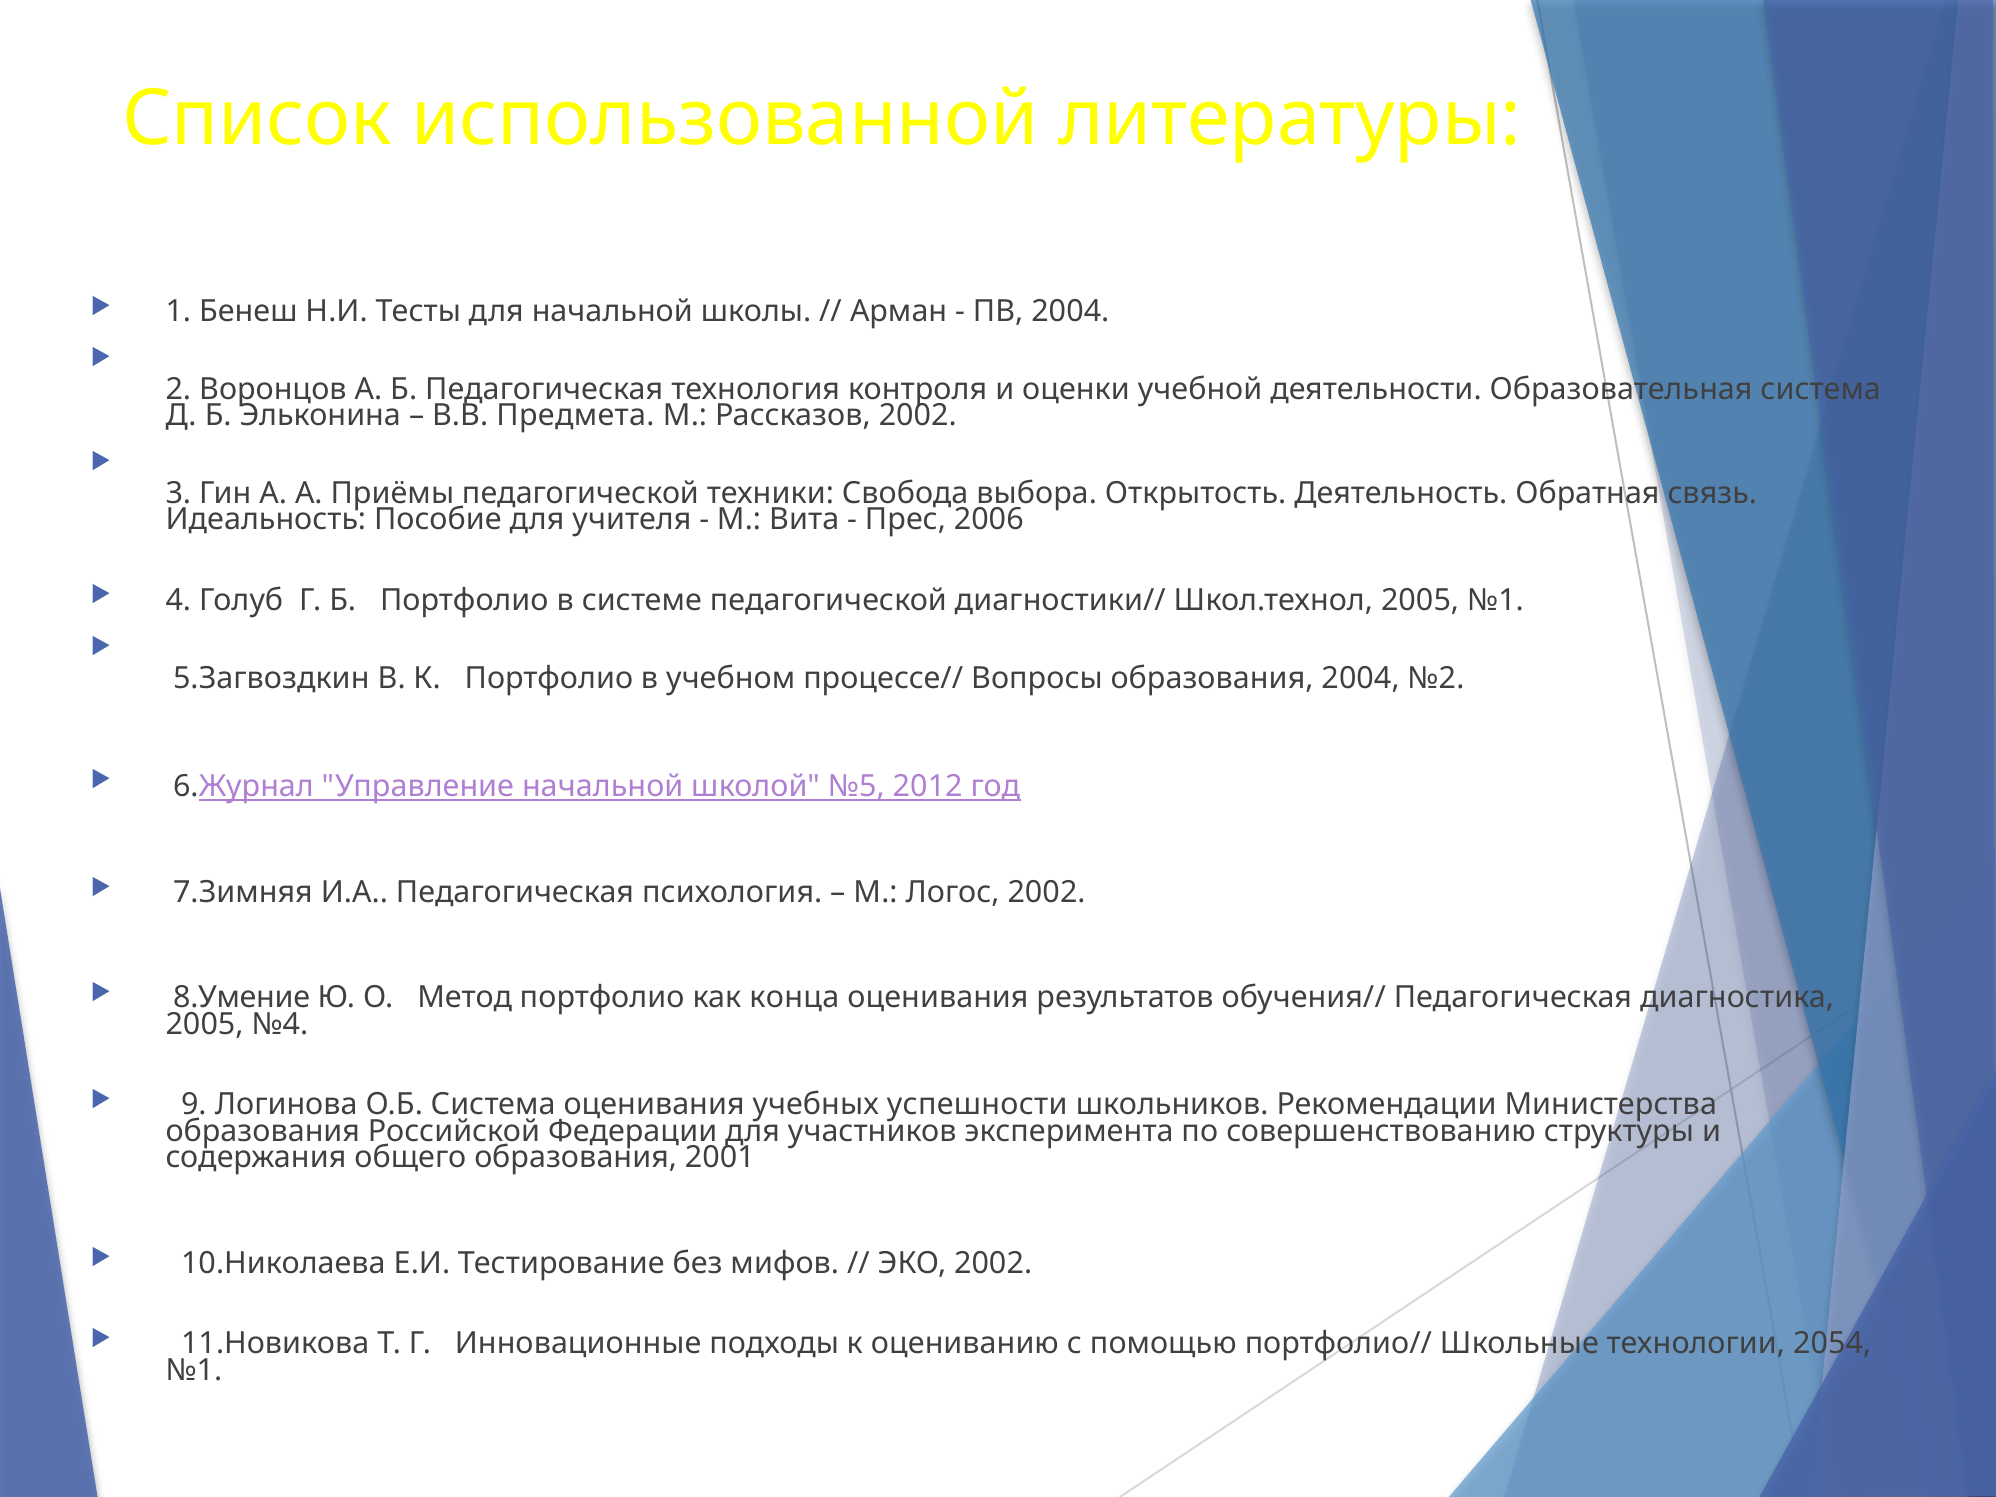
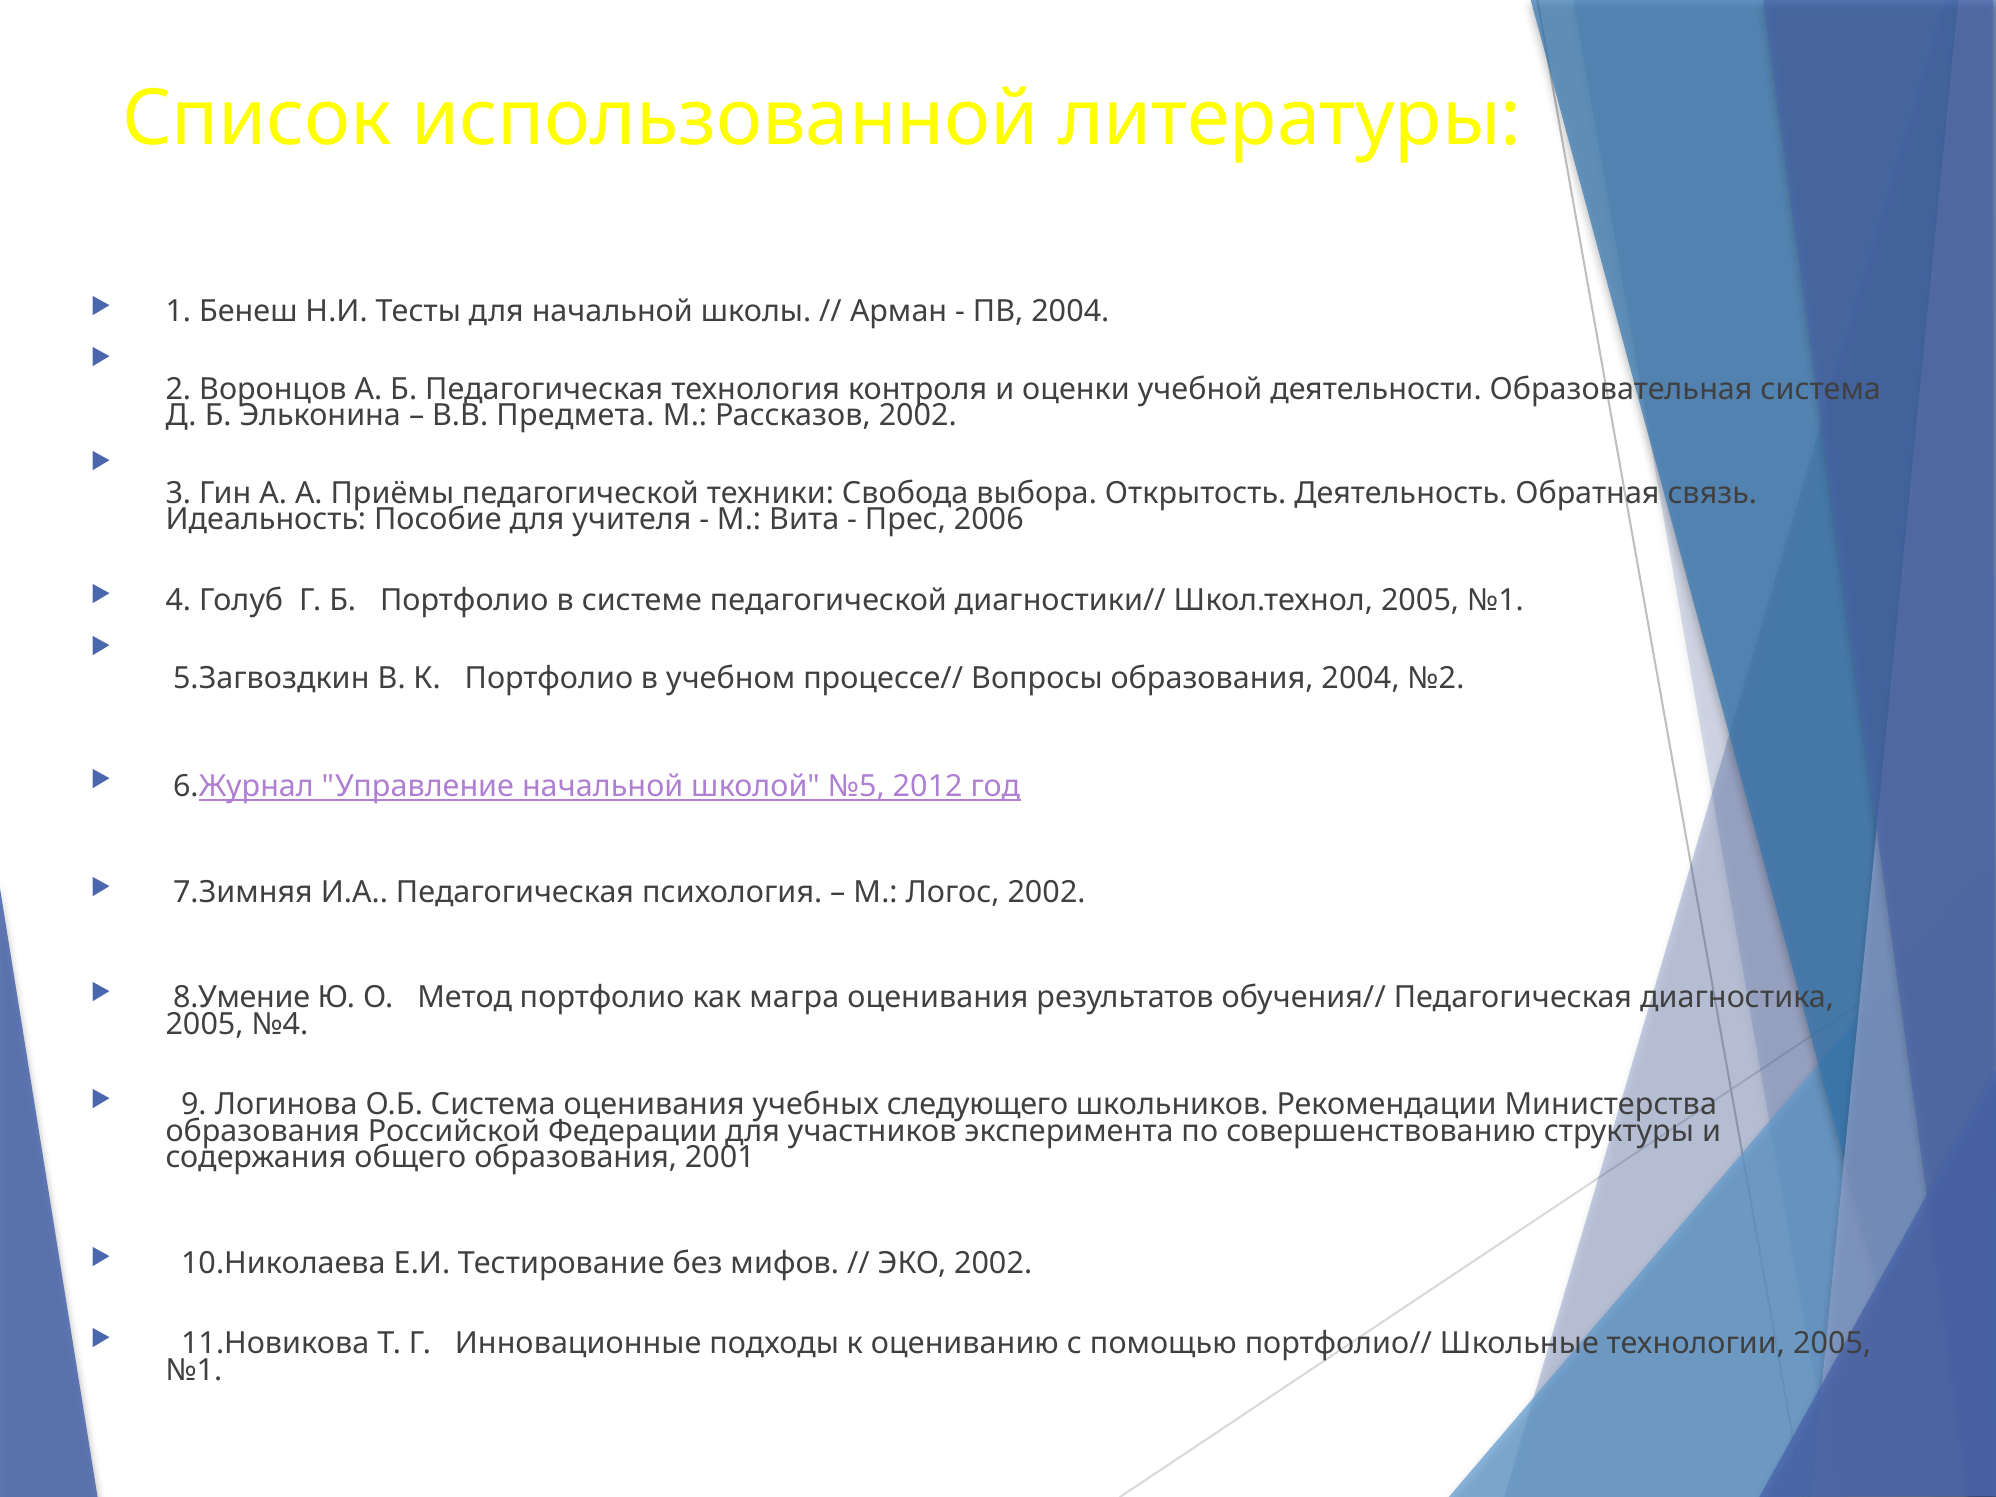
конца: конца -> магра
успешности: успешности -> следующего
технологии 2054: 2054 -> 2005
